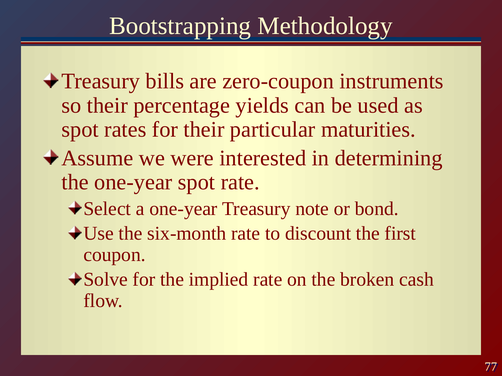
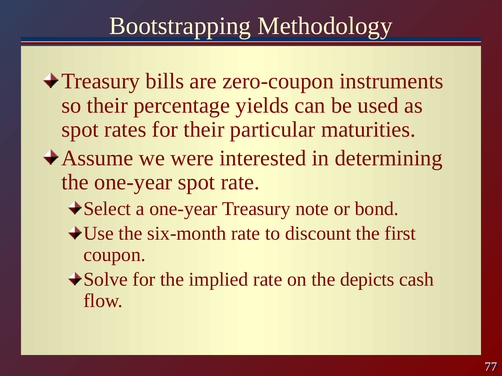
broken: broken -> depicts
